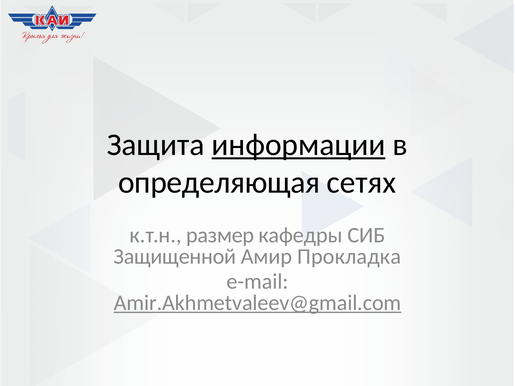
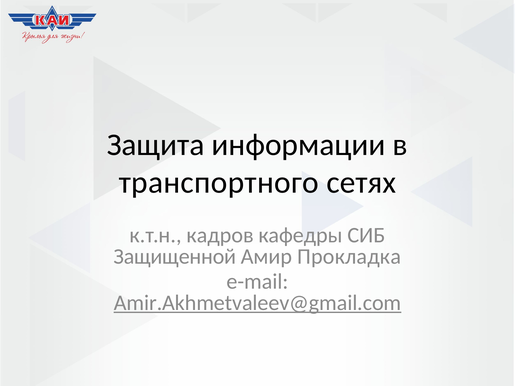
информации underline: present -> none
определяющая: определяющая -> транспортного
размер: размер -> кадров
